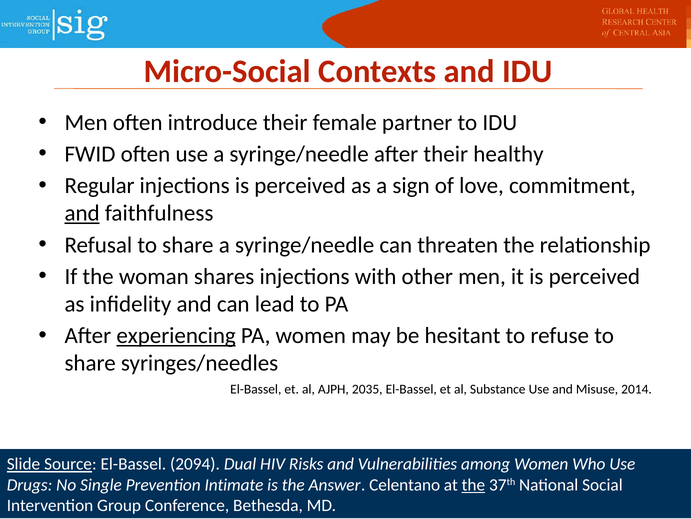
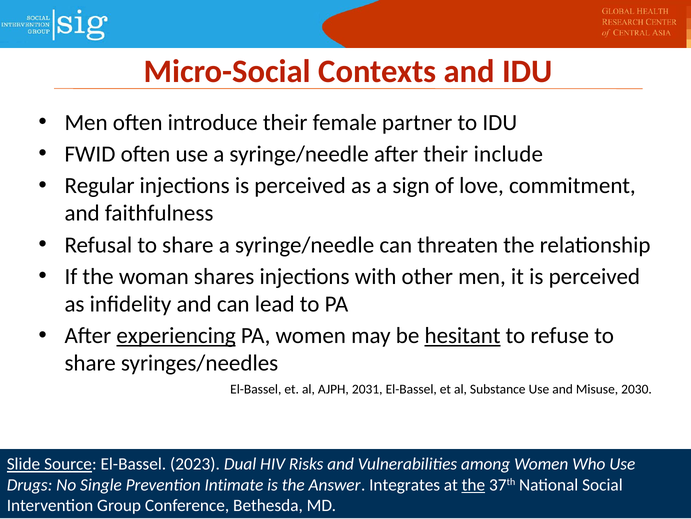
healthy: healthy -> include
and at (82, 213) underline: present -> none
hesitant underline: none -> present
2035: 2035 -> 2031
2014: 2014 -> 2030
2094: 2094 -> 2023
Celentano: Celentano -> Integrates
